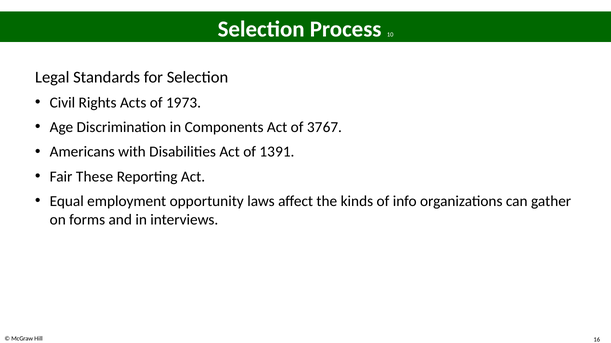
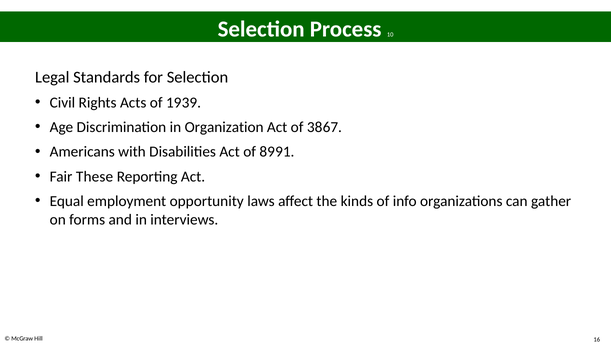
73: 73 -> 39
Components: Components -> Organization
37: 37 -> 38
13: 13 -> 89
